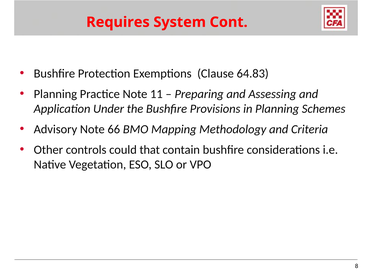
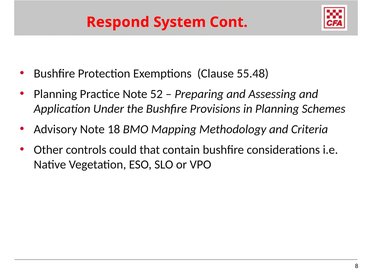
Requires: Requires -> Respond
64.83: 64.83 -> 55.48
11: 11 -> 52
66: 66 -> 18
